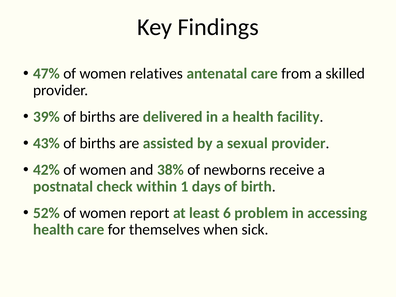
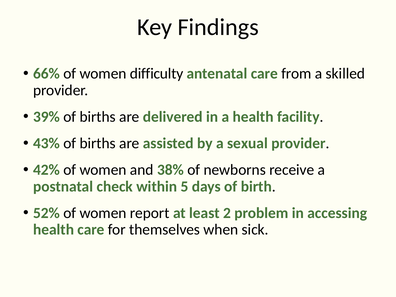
47%: 47% -> 66%
relatives: relatives -> difficulty
1: 1 -> 5
6: 6 -> 2
